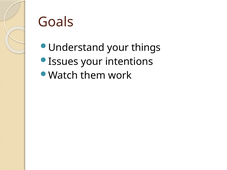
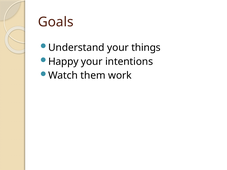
Issues: Issues -> Happy
